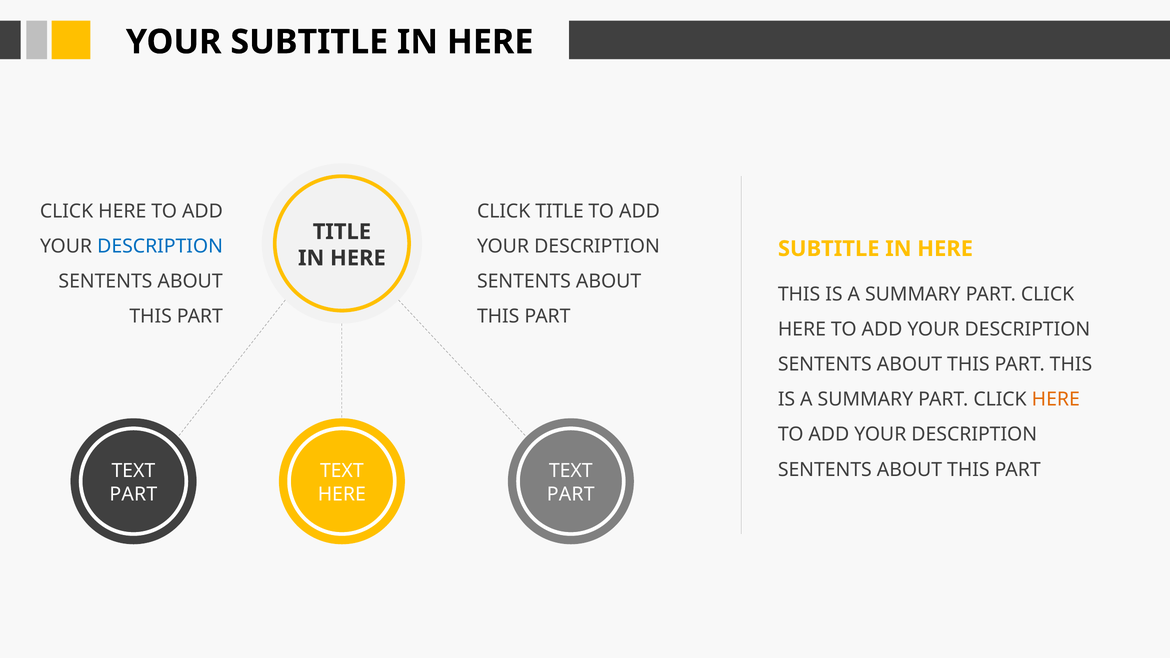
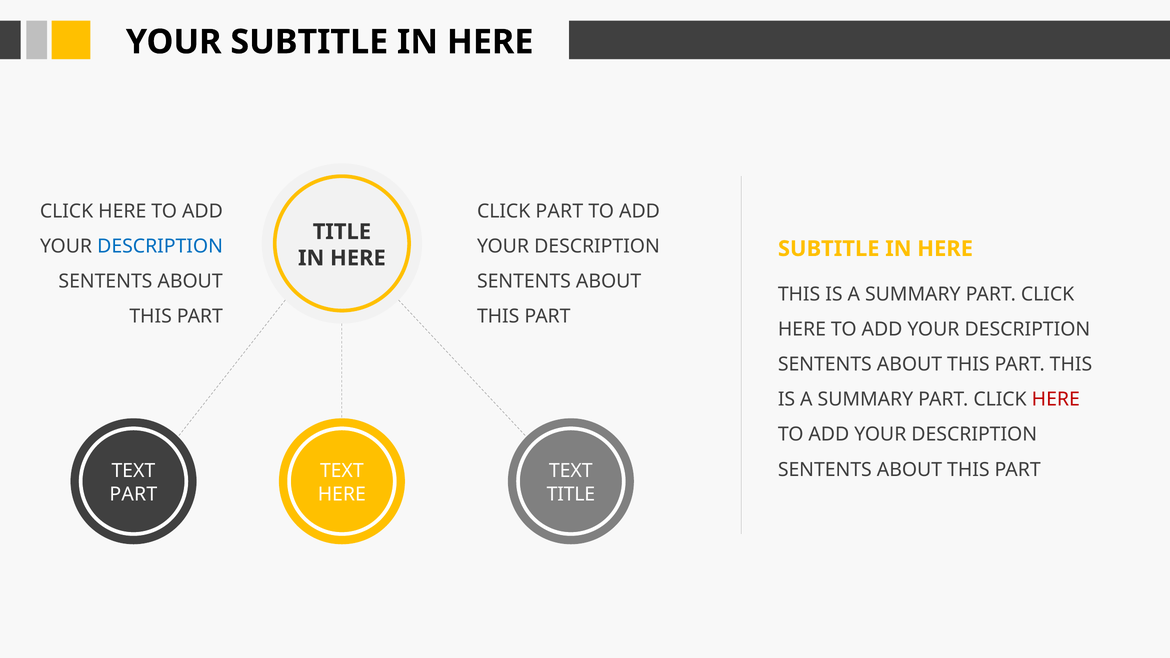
CLICK TITLE: TITLE -> PART
HERE at (1056, 400) colour: orange -> red
PART at (571, 494): PART -> TITLE
